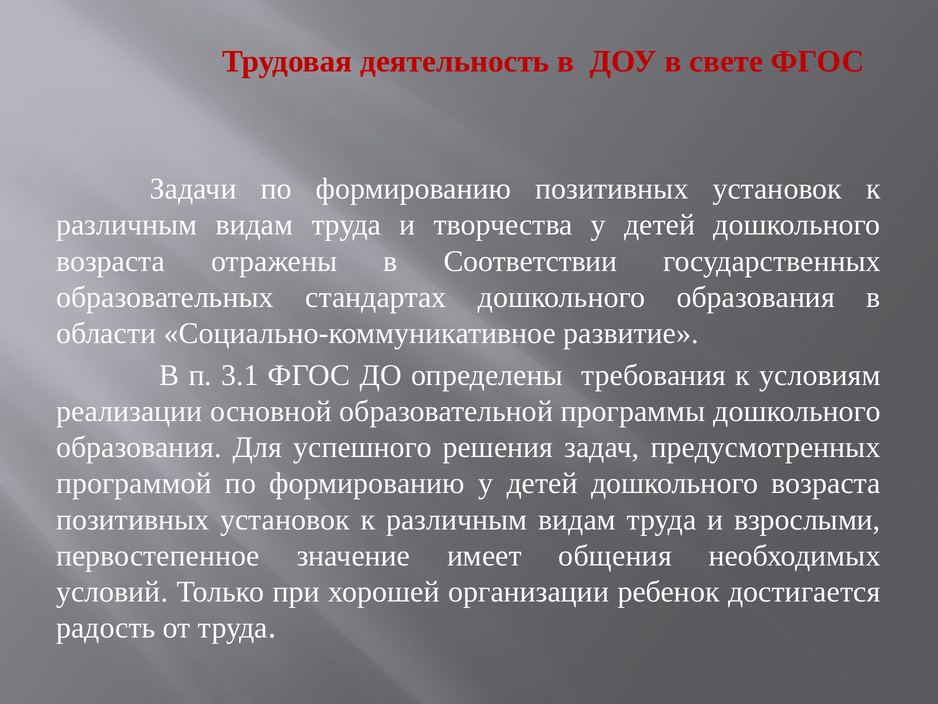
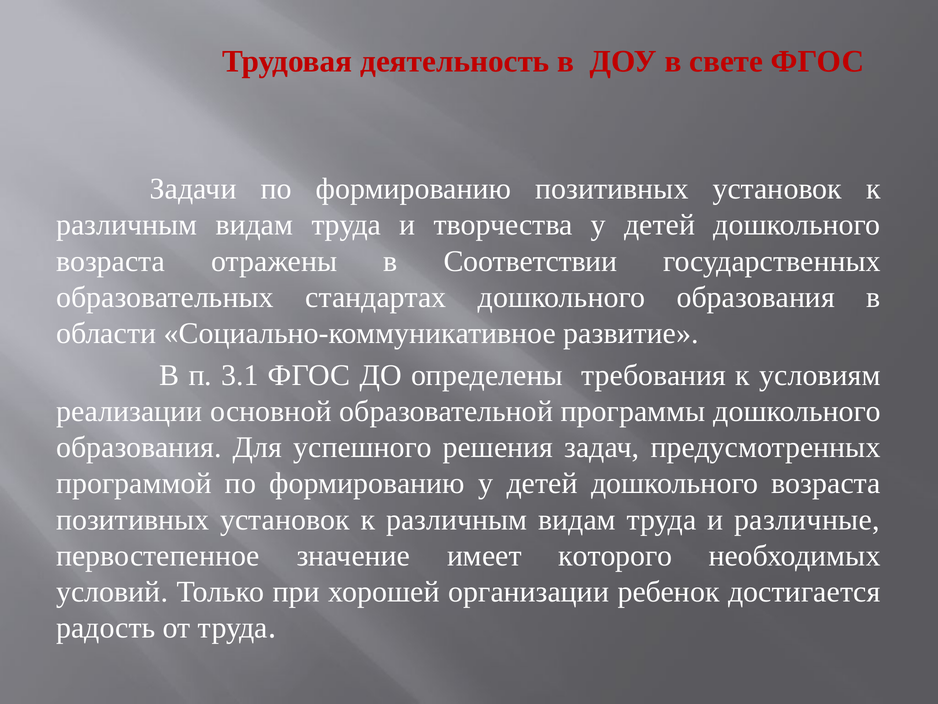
взрослыми: взрослыми -> различные
общения: общения -> которого
